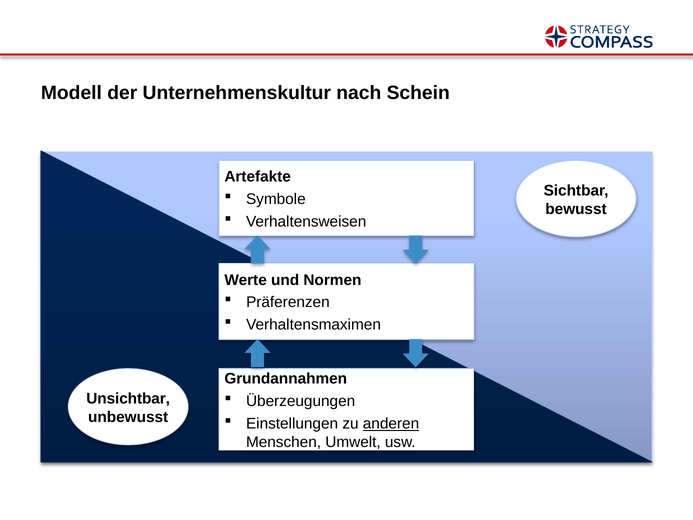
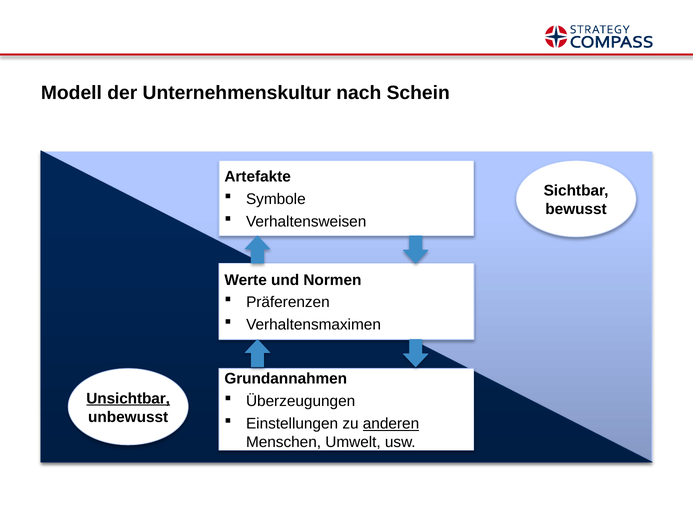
Unsichtbar underline: none -> present
